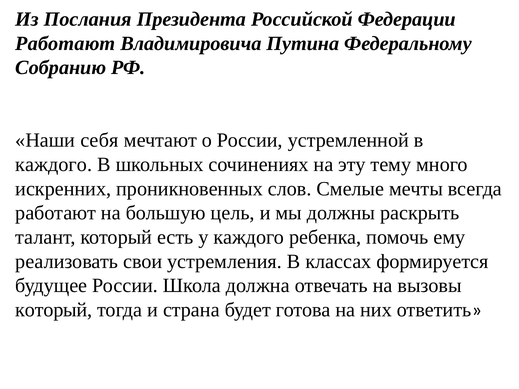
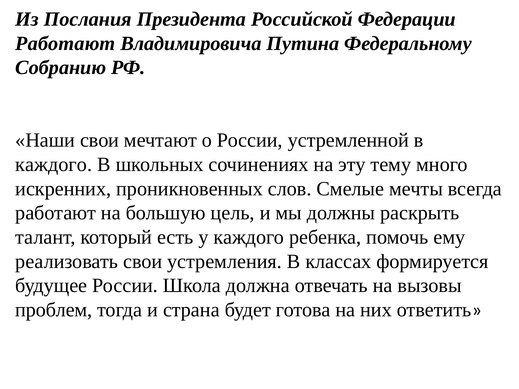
Наши себя: себя -> свои
который at (54, 310): который -> проблем
